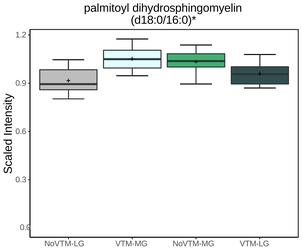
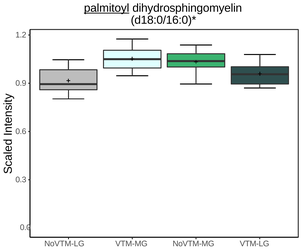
palmitoyl underline: none -> present
